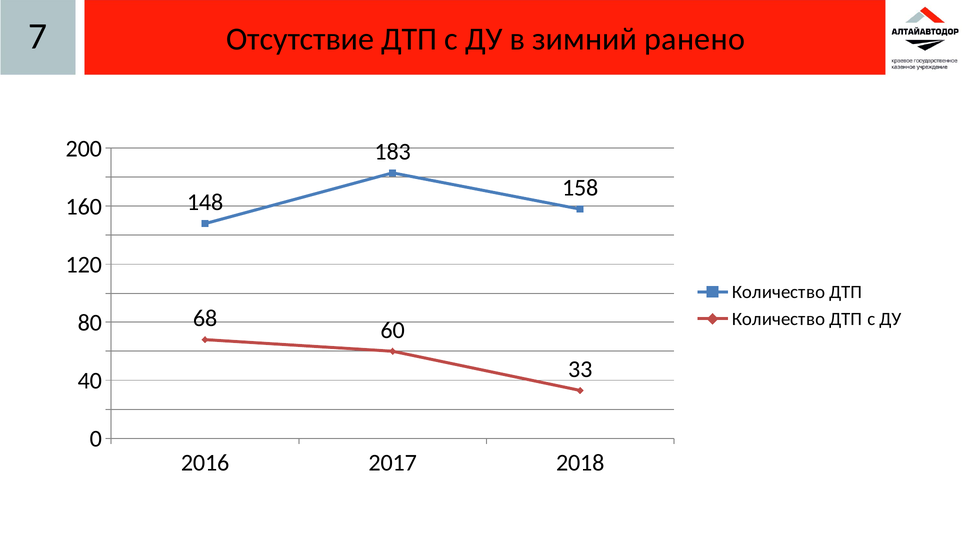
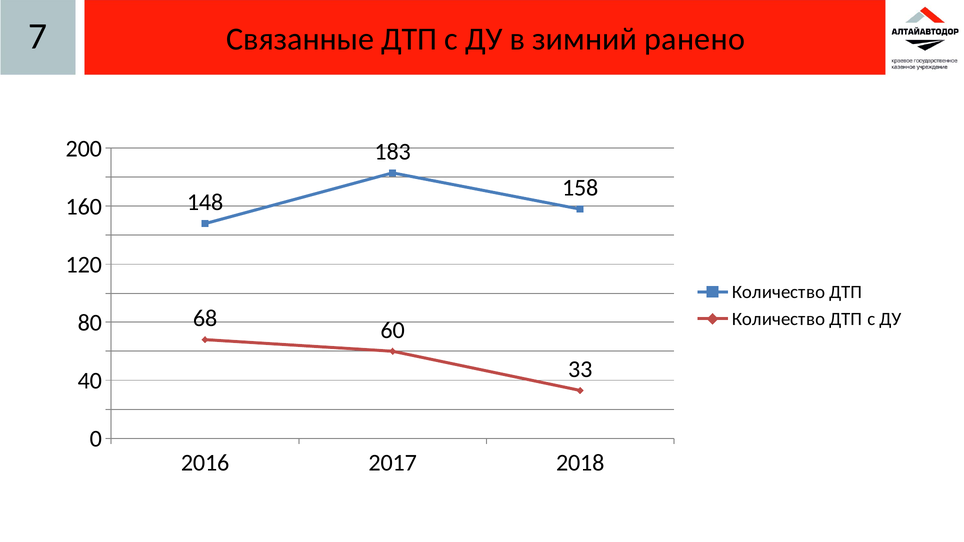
Отсутствие: Отсутствие -> Связанные
